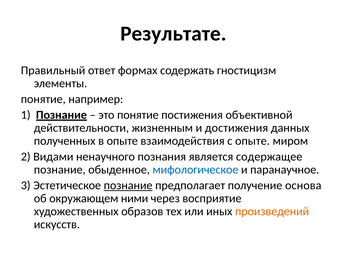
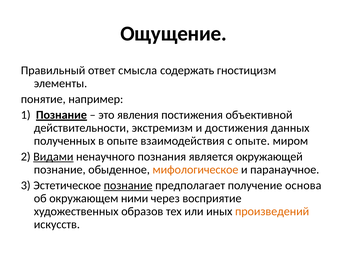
Результате: Результате -> Ощущение
формах: формах -> смысла
это понятие: понятие -> явления
жизненным: жизненным -> экстремизм
Видами underline: none -> present
содержащее: содержащее -> окружающей
мифологическое colour: blue -> orange
